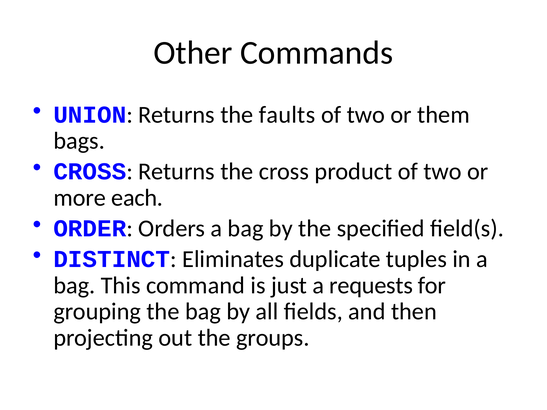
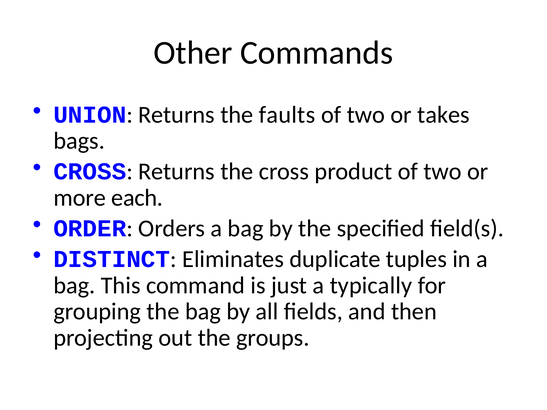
them: them -> takes
requests: requests -> typically
